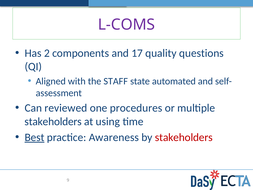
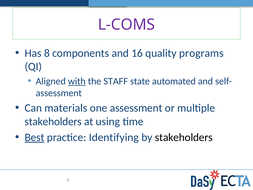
2: 2 -> 8
17: 17 -> 16
questions: questions -> programs
with underline: none -> present
reviewed: reviewed -> materials
one procedures: procedures -> assessment
Awareness: Awareness -> Identifying
stakeholders at (184, 137) colour: red -> black
